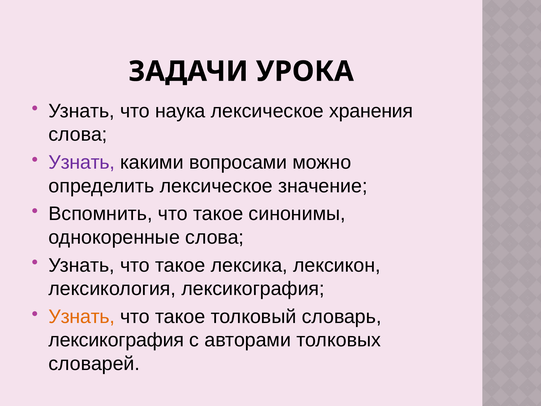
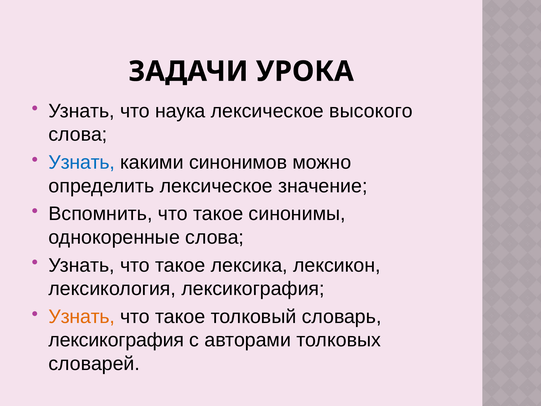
хранения: хранения -> высокого
Узнать at (82, 162) colour: purple -> blue
вопросами: вопросами -> синонимов
